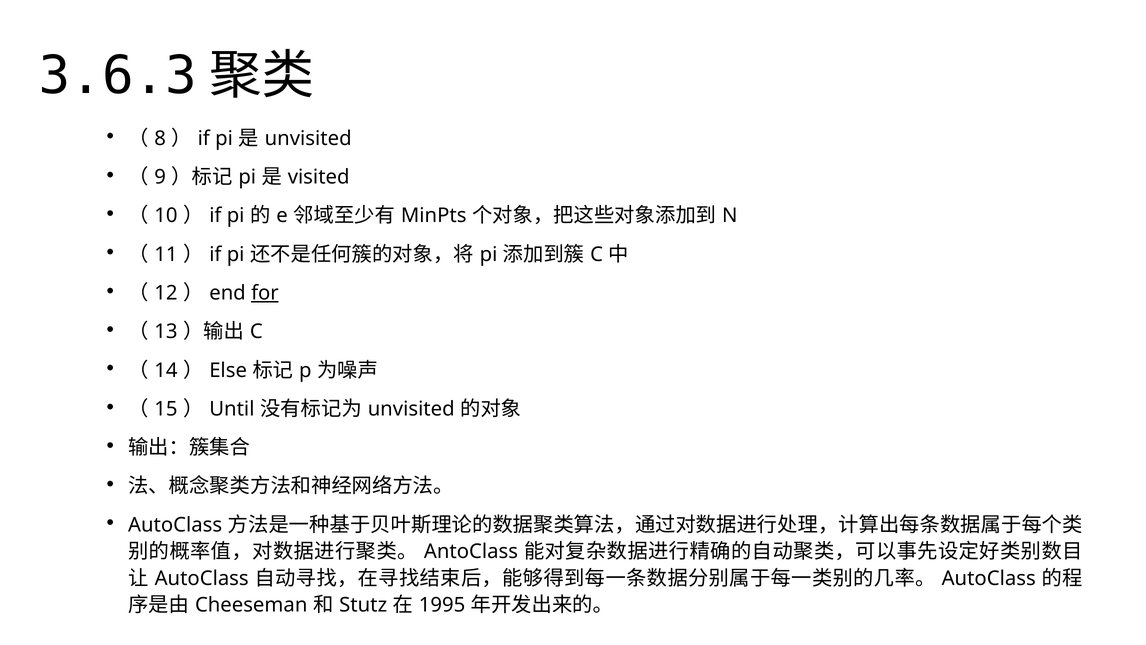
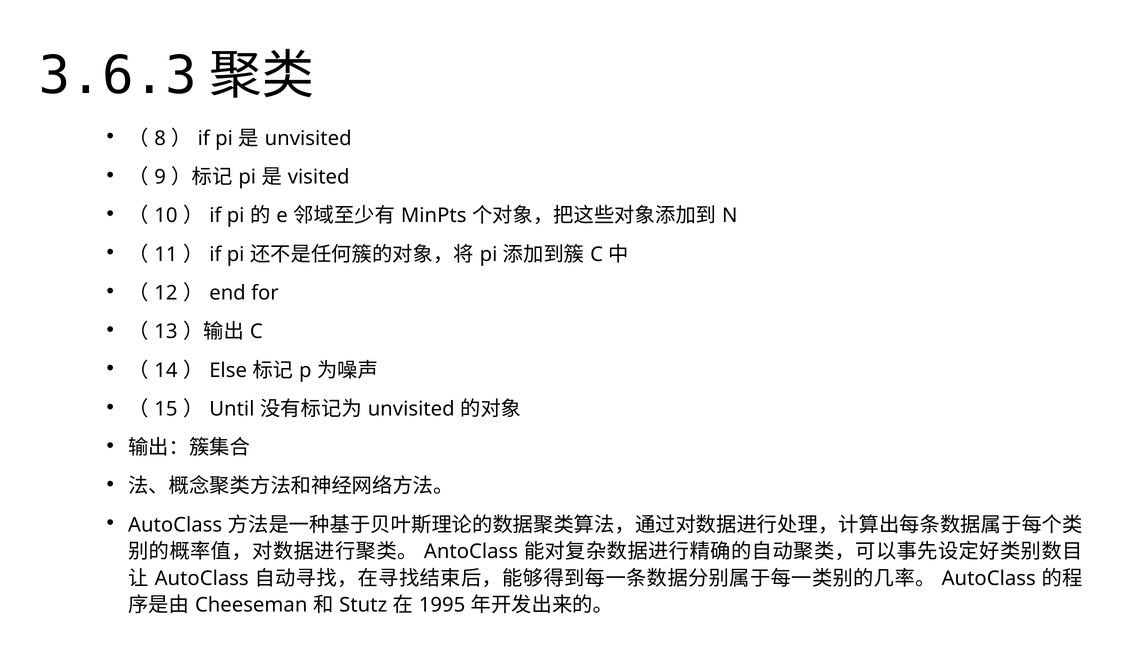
for underline: present -> none
